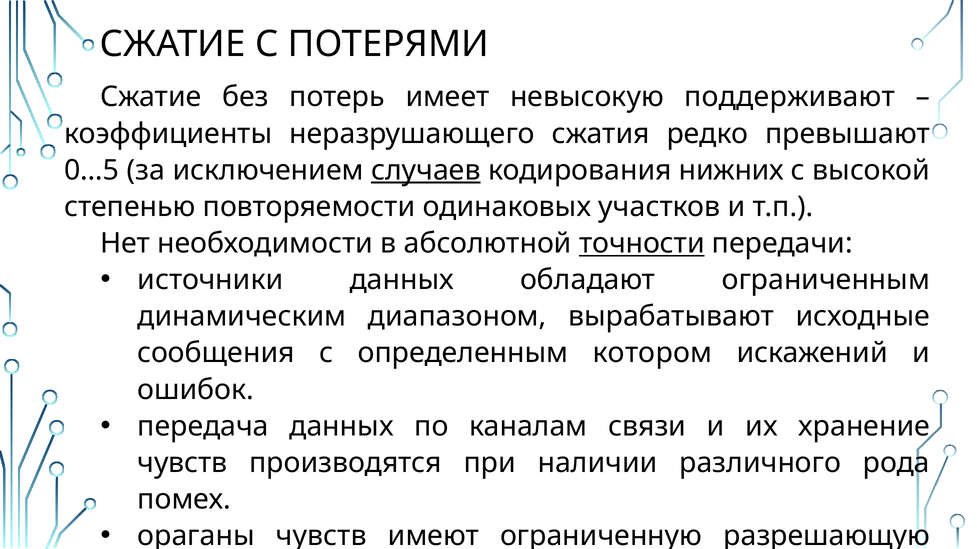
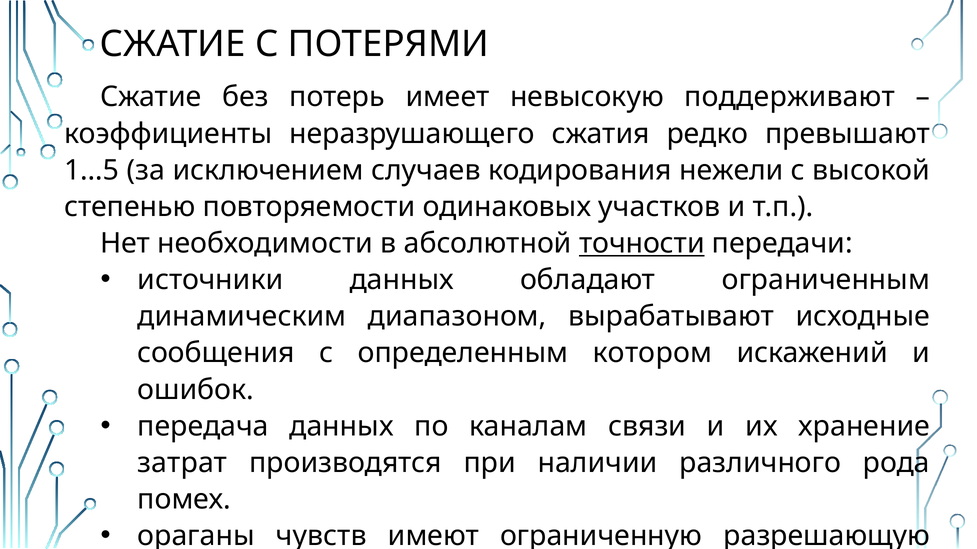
0…5: 0…5 -> 1…5
случаев underline: present -> none
нижних: нижних -> нежели
чувств at (182, 463): чувств -> затрат
